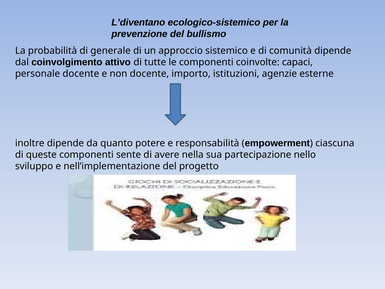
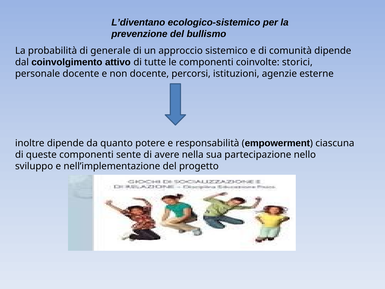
capaci: capaci -> storici
importo: importo -> percorsi
